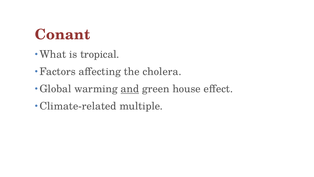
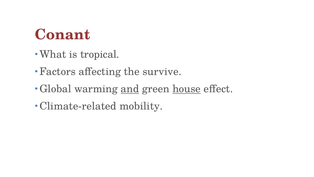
cholera: cholera -> survive
house underline: none -> present
multiple: multiple -> mobility
